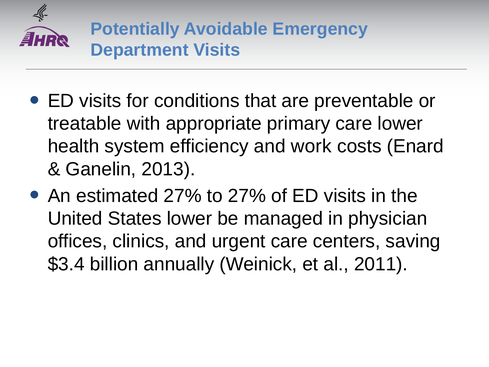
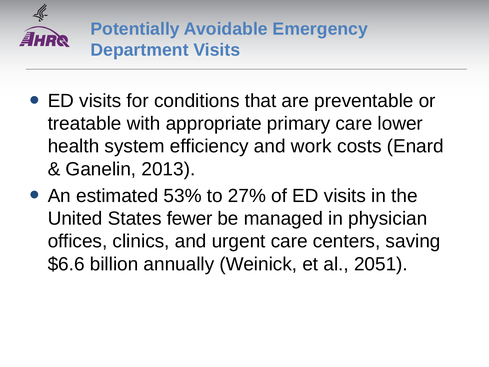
estimated 27%: 27% -> 53%
States lower: lower -> fewer
$3.4: $3.4 -> $6.6
2011: 2011 -> 2051
